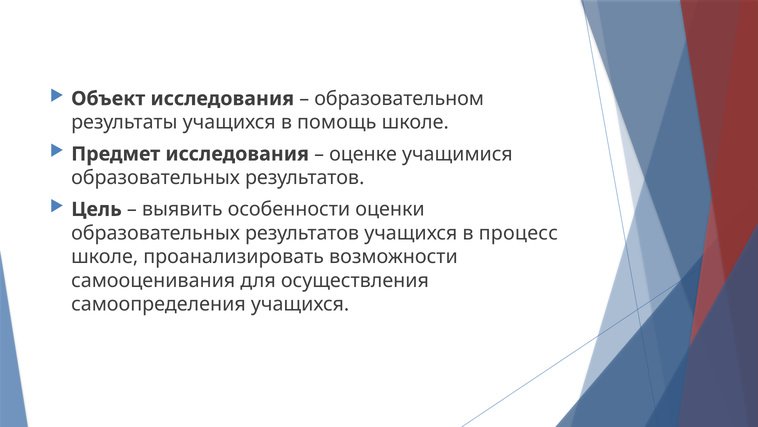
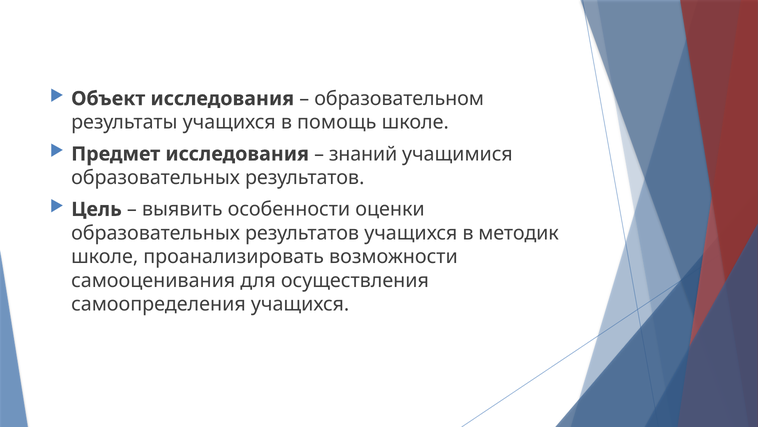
оценке: оценке -> знаний
процесс: процесс -> методик
